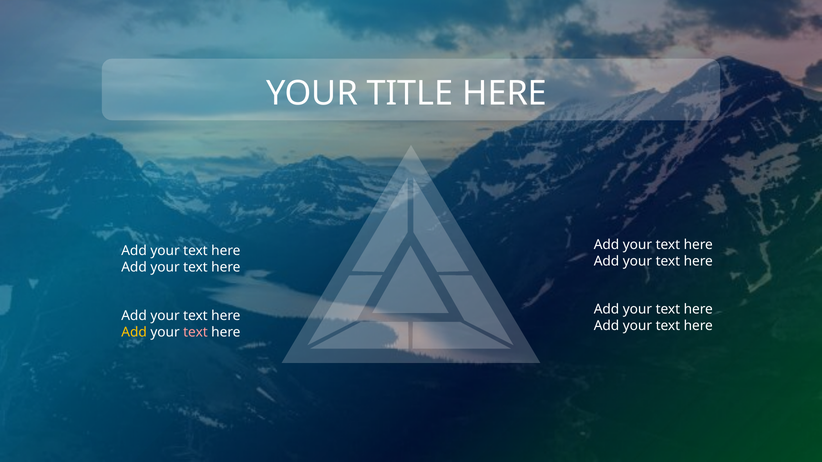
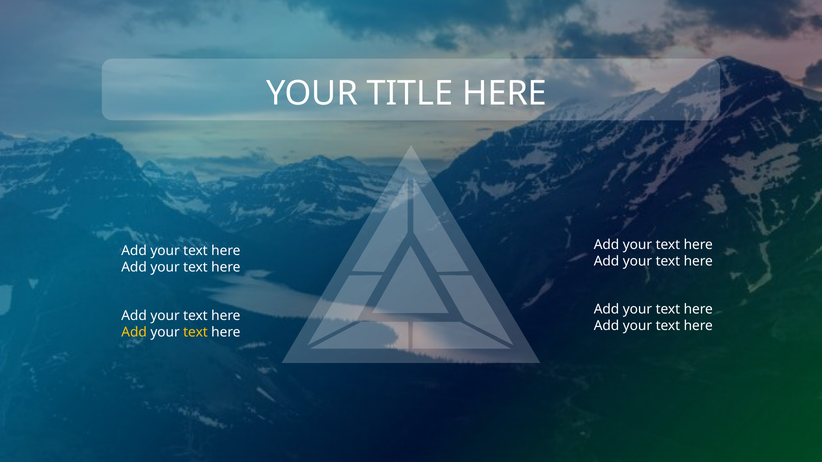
text at (196, 332) colour: pink -> yellow
